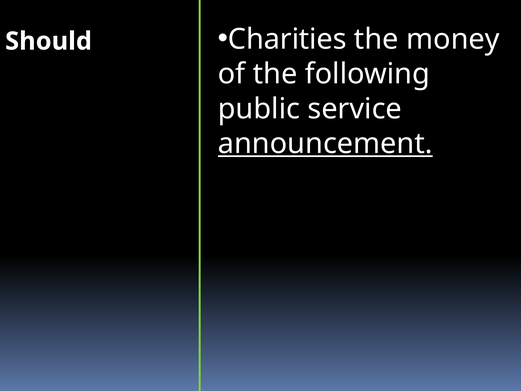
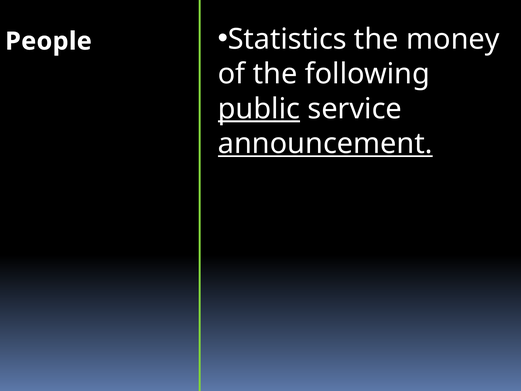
Should: Should -> People
Charities: Charities -> Statistics
public underline: none -> present
